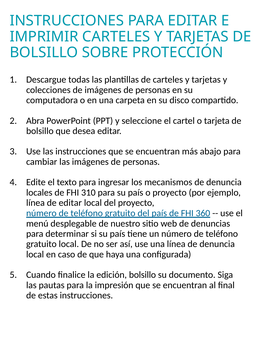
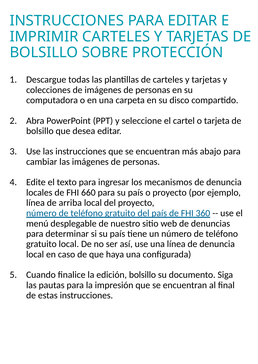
310: 310 -> 660
de editar: editar -> arriba
